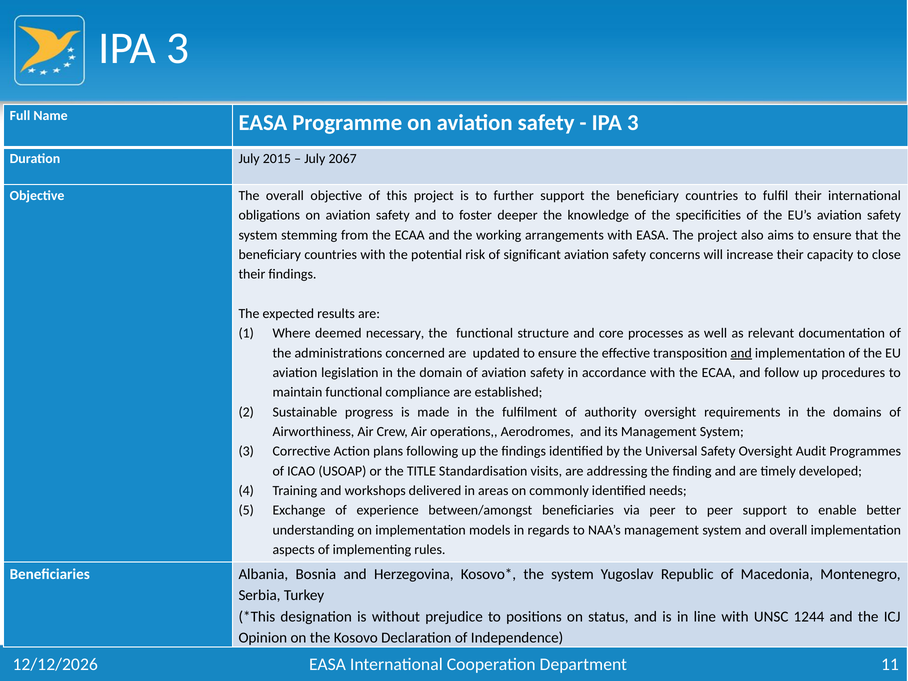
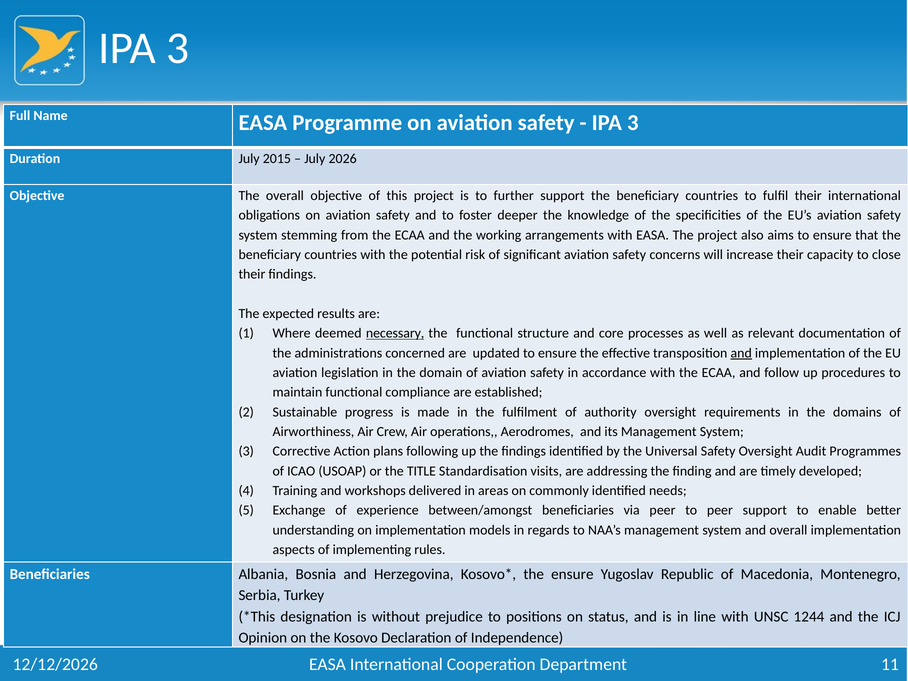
2067: 2067 -> 2026
necessary underline: none -> present
the system: system -> ensure
